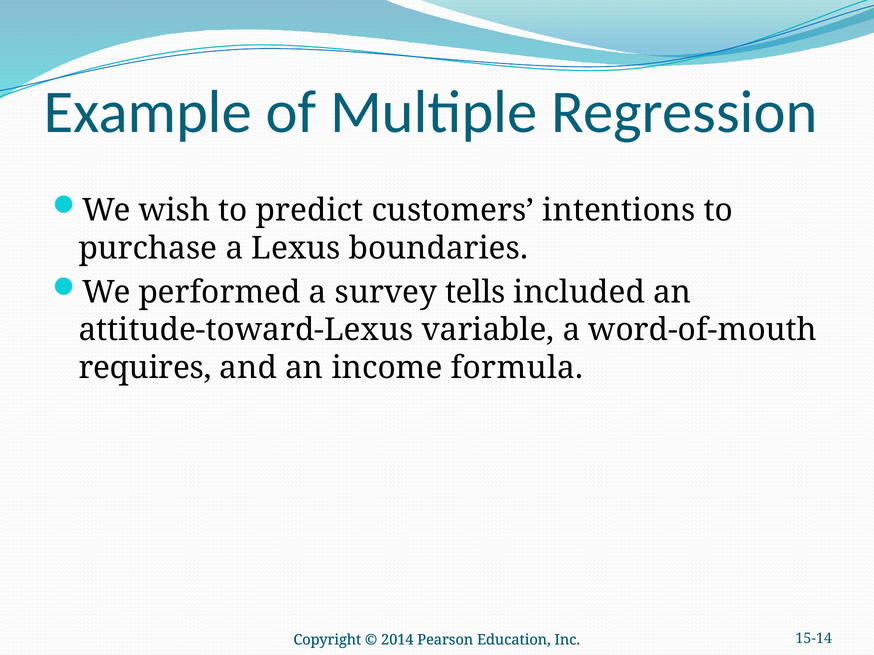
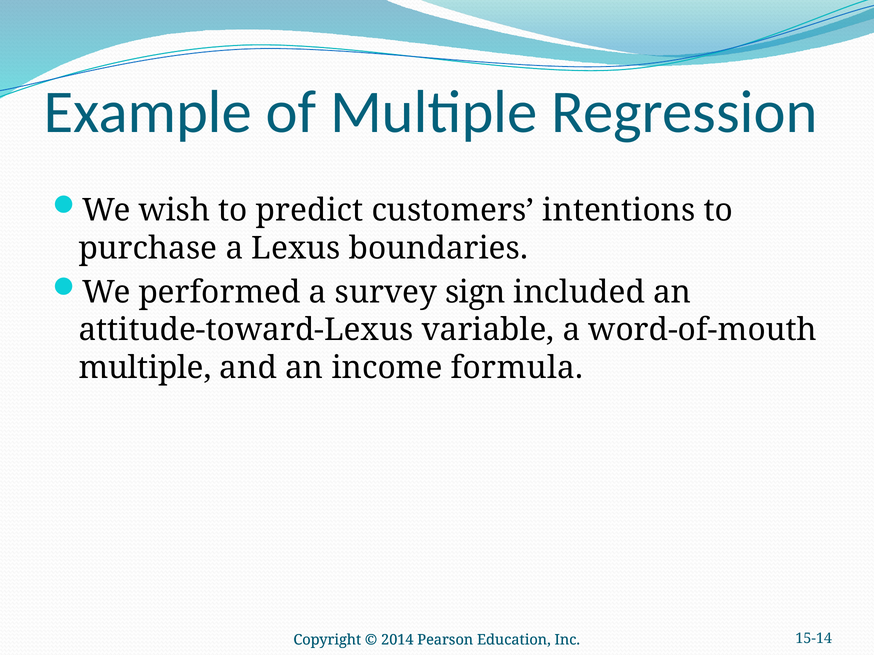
tells: tells -> sign
requires at (145, 368): requires -> multiple
